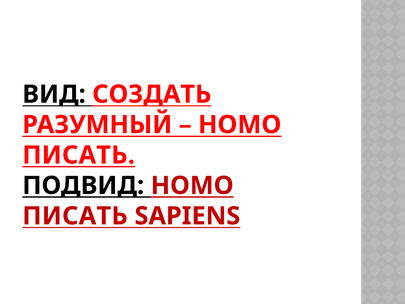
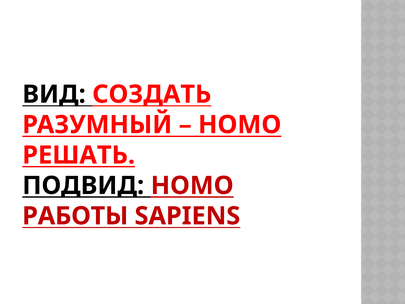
ПИСАТЬ at (79, 155): ПИСАТЬ -> РЕШАТЬ
ПИСАТЬ at (75, 216): ПИСАТЬ -> РАБОТЫ
